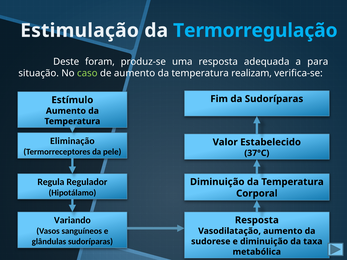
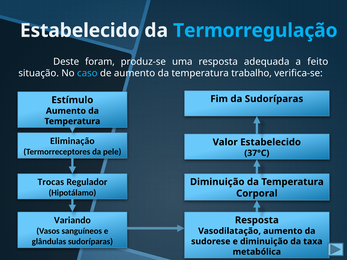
Estimulação at (80, 31): Estimulação -> Estabelecido
para: para -> feito
caso colour: light green -> light blue
realizam: realizam -> trabalho
Regula: Regula -> Trocas
